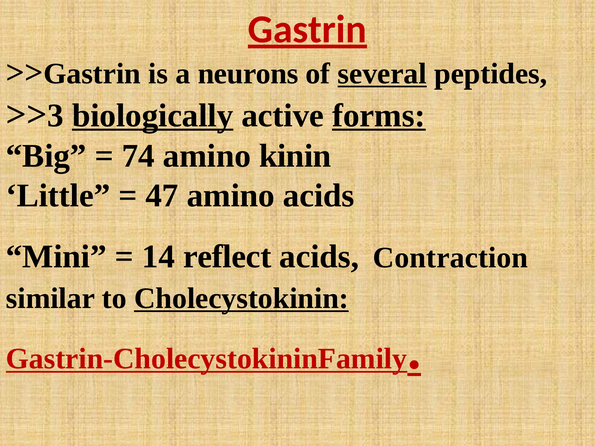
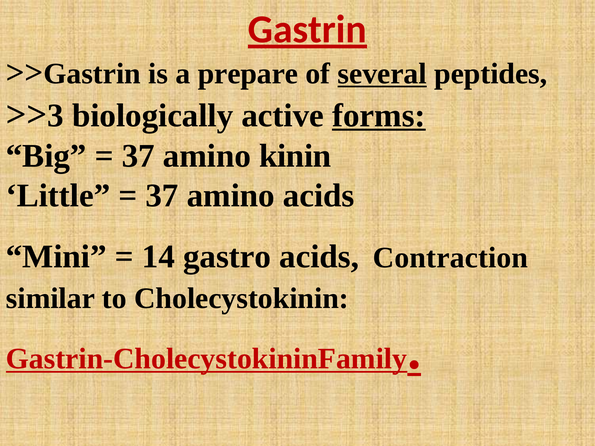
neurons: neurons -> prepare
biologically underline: present -> none
74 at (138, 156): 74 -> 37
47 at (162, 196): 47 -> 37
reflect: reflect -> gastro
Cholecystokinin underline: present -> none
